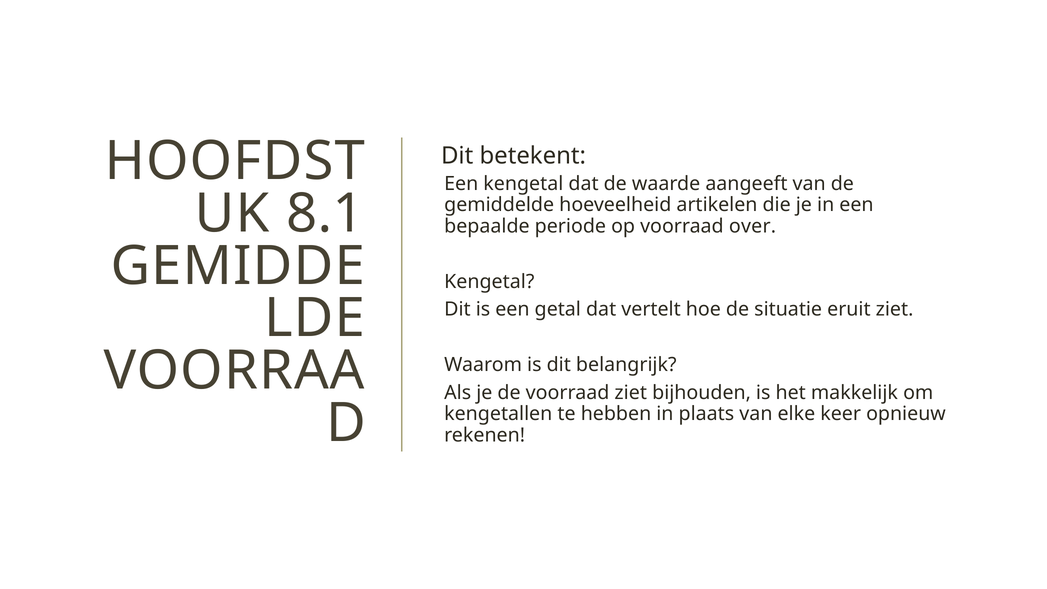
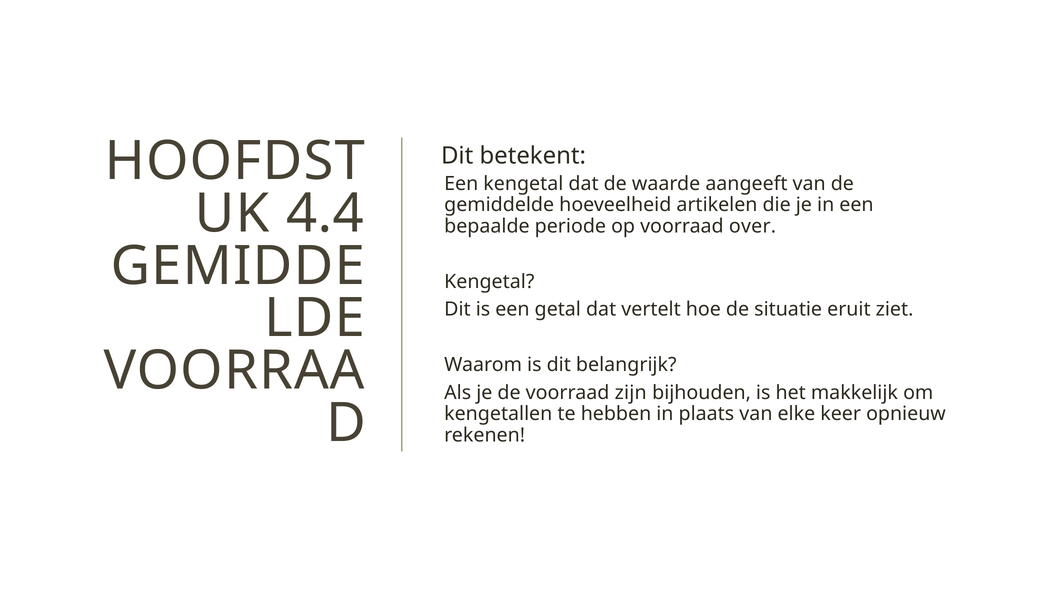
8.1: 8.1 -> 4.4
voorraad ziet: ziet -> zijn
